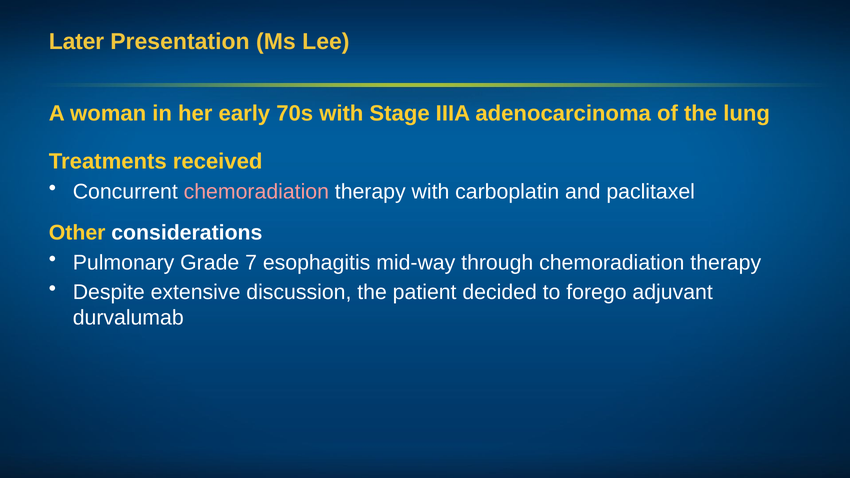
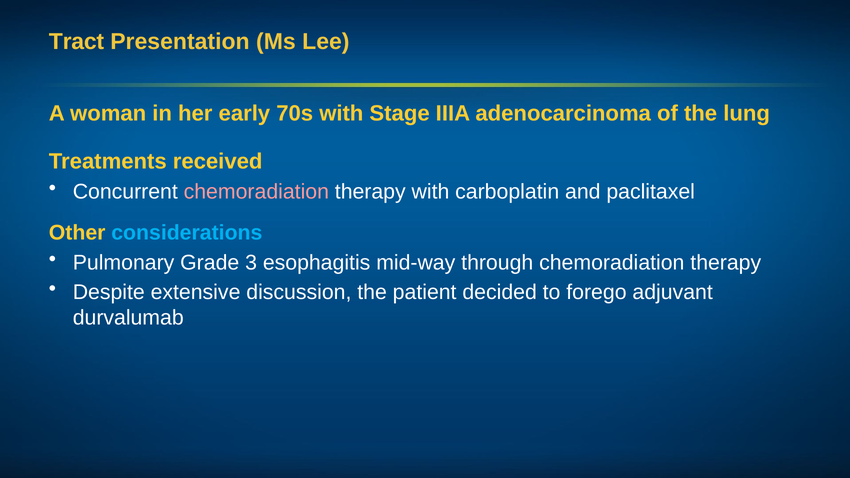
Later: Later -> Tract
considerations colour: white -> light blue
7: 7 -> 3
